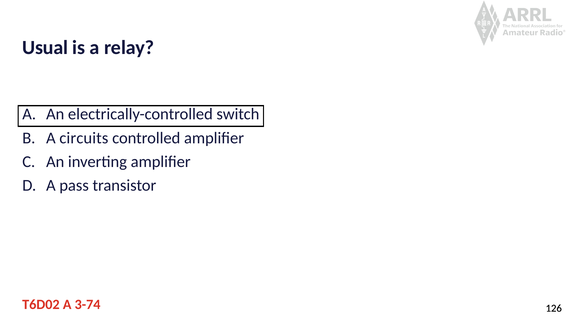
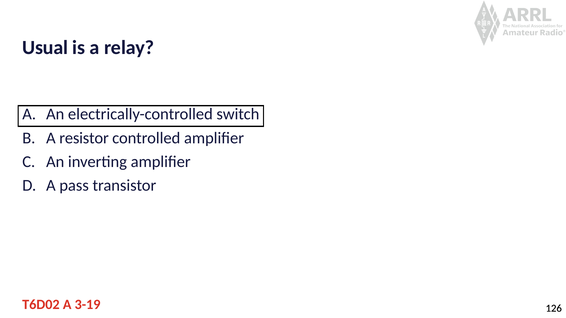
circuits: circuits -> resistor
3-74: 3-74 -> 3-19
